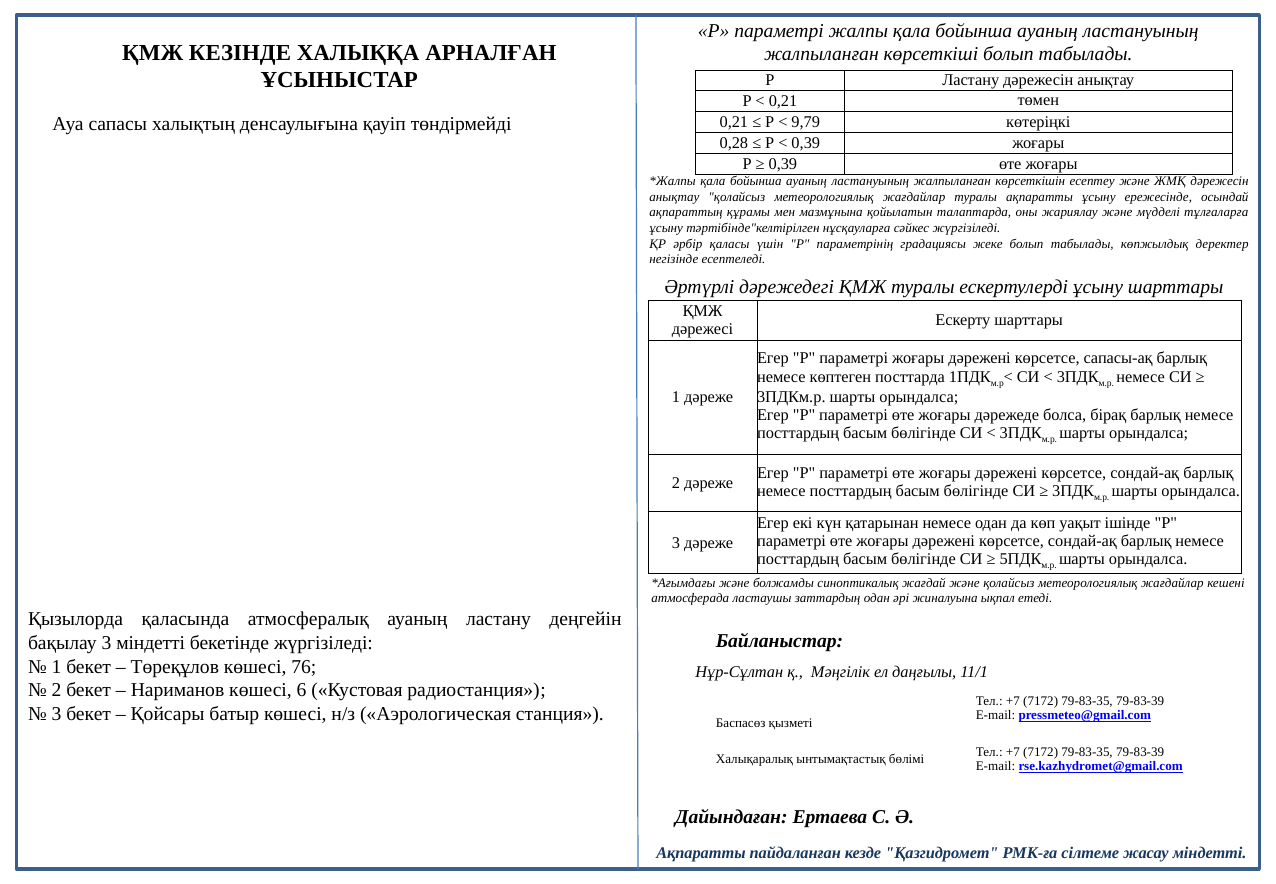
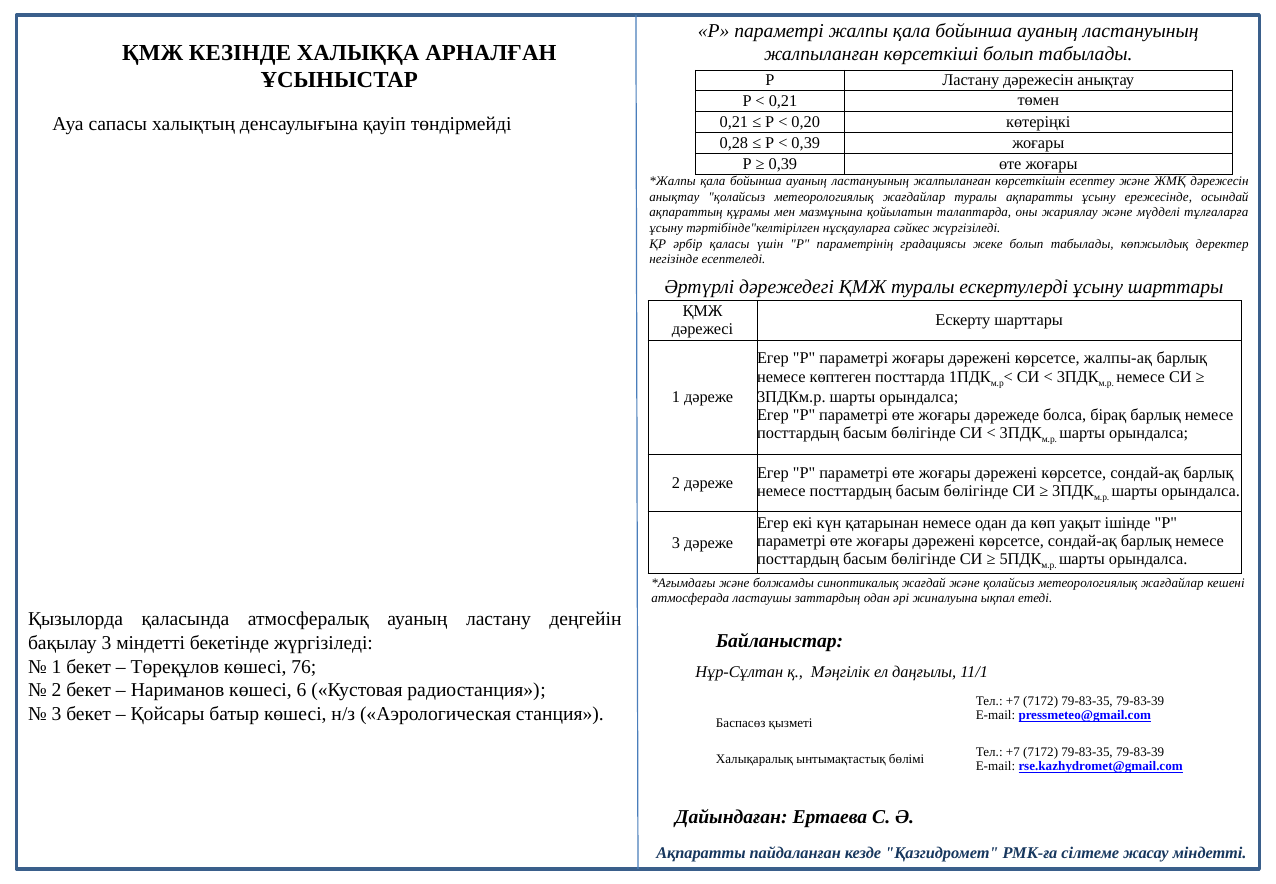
9,79: 9,79 -> 0,20
сапасы-ақ: сапасы-ақ -> жалпы-ақ
